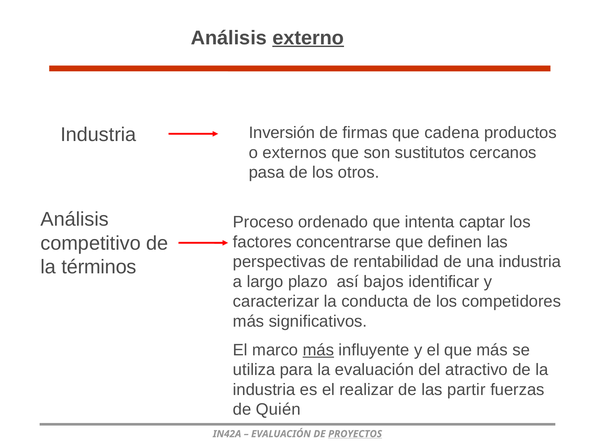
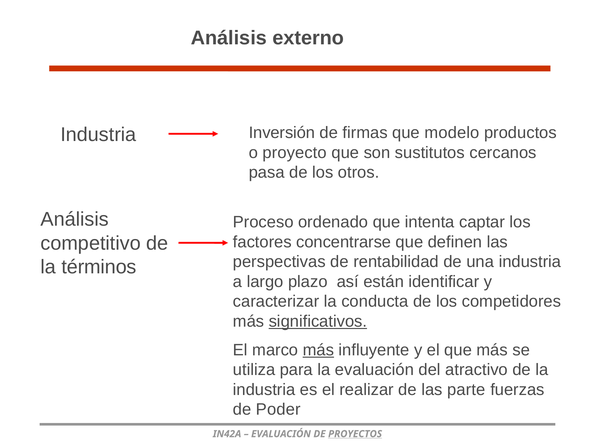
externo underline: present -> none
cadena: cadena -> modelo
externos: externos -> proyecto
bajos: bajos -> están
significativos underline: none -> present
partir: partir -> parte
Quién: Quién -> Poder
